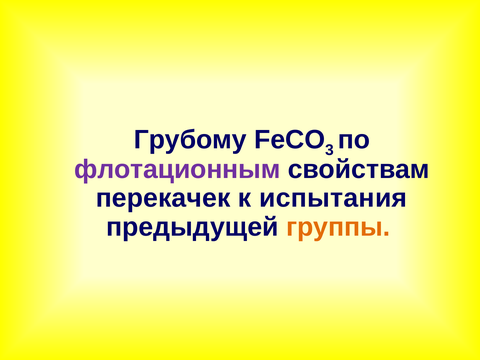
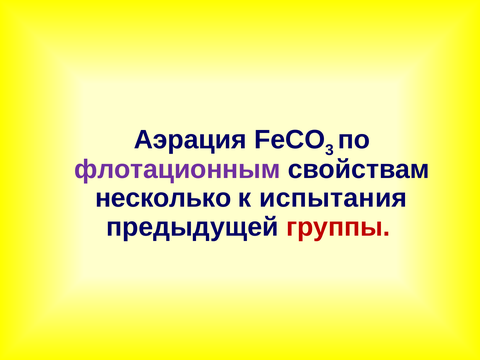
Грубому: Грубому -> Аэрация
перекачек: перекачек -> несколько
группы colour: orange -> red
